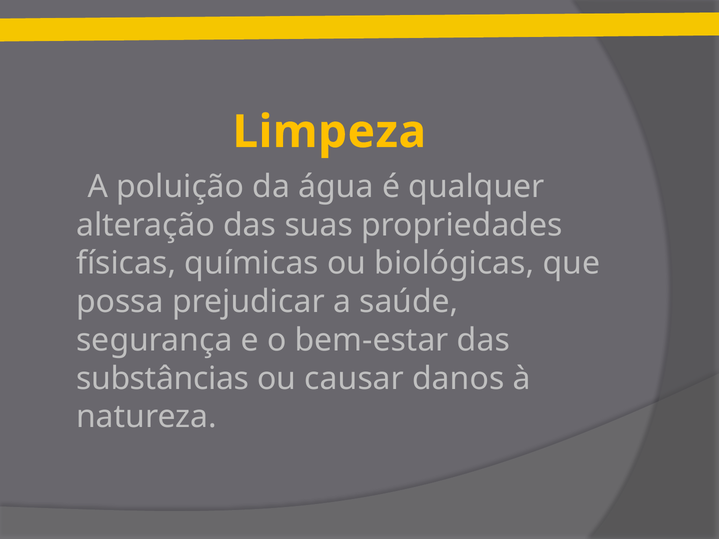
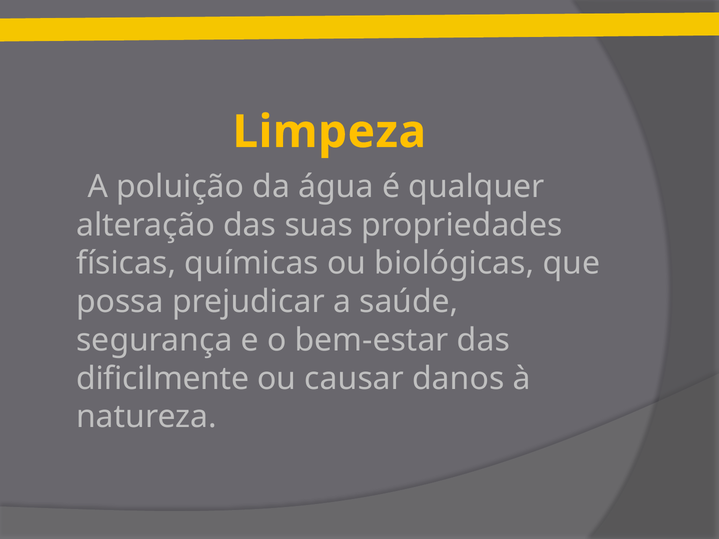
substâncias: substâncias -> dificilmente
